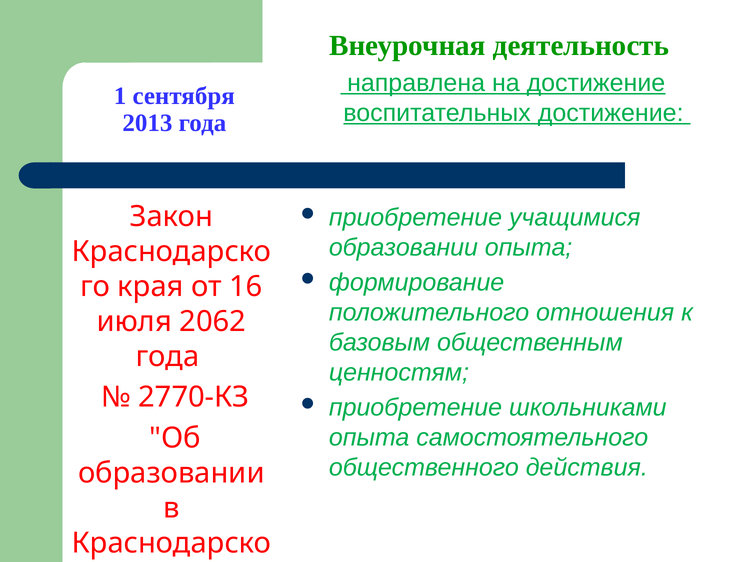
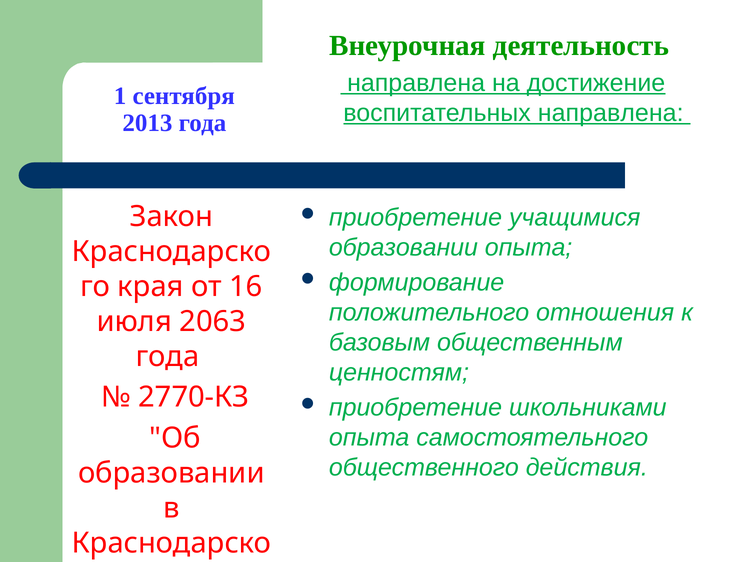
воспитательных достижение: достижение -> направлена
2062: 2062 -> 2063
